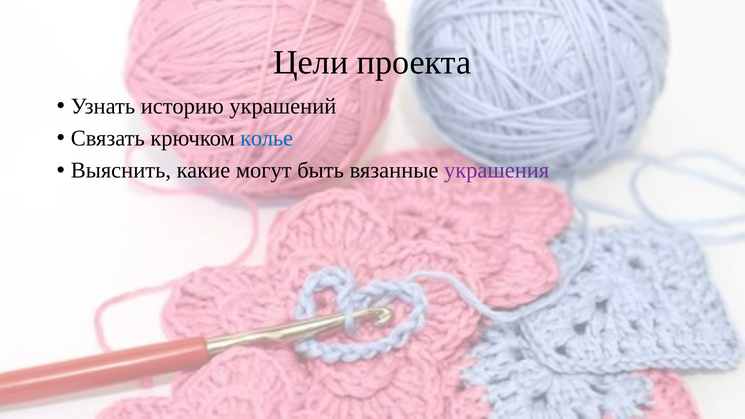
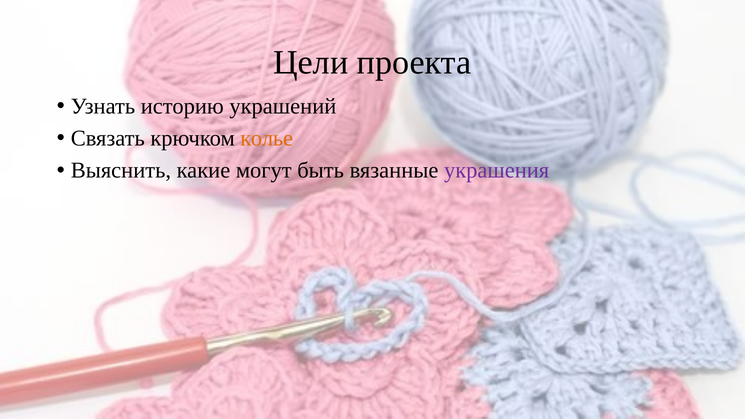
колье colour: blue -> orange
